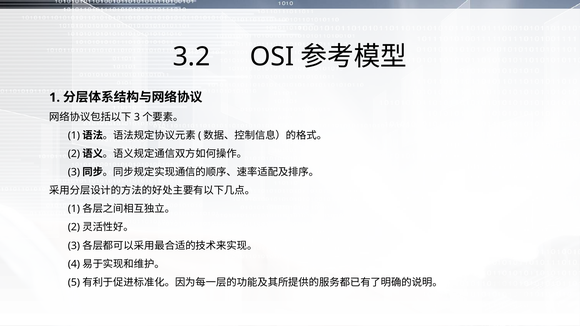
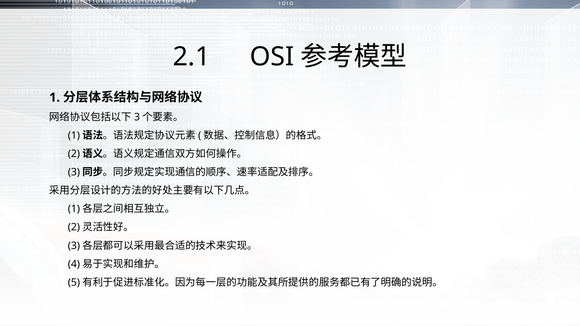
3.2: 3.2 -> 2.1
